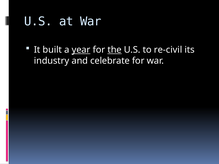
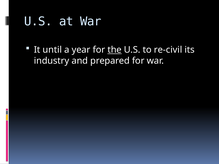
built: built -> until
year underline: present -> none
celebrate: celebrate -> prepared
